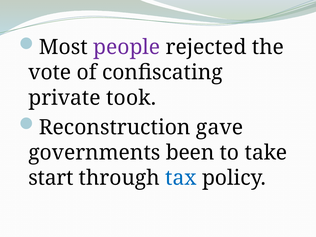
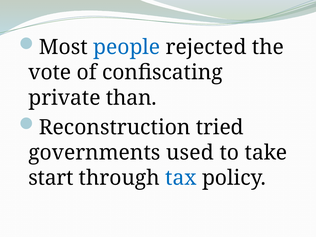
people colour: purple -> blue
took: took -> than
gave: gave -> tried
been: been -> used
